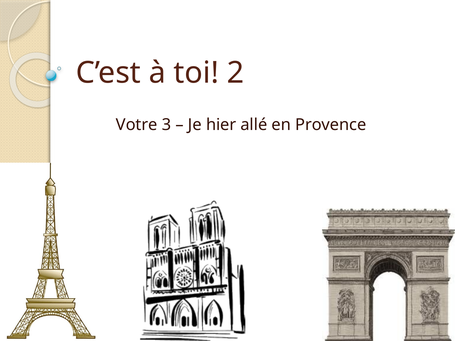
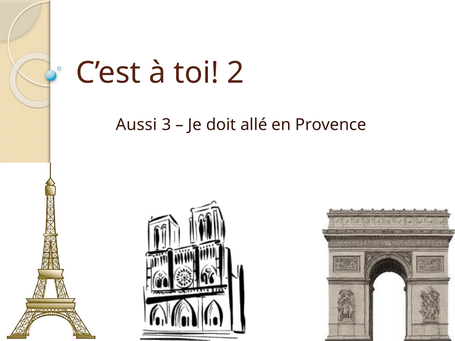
Votre: Votre -> Aussi
hier: hier -> doit
